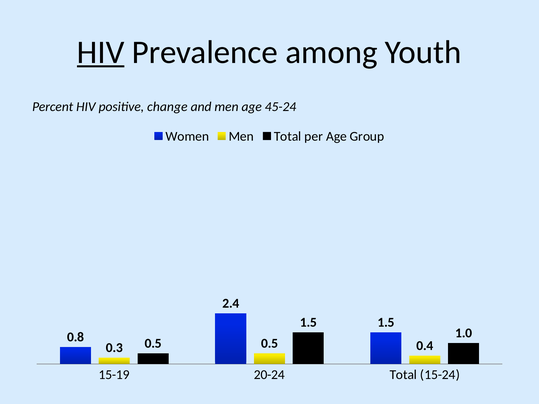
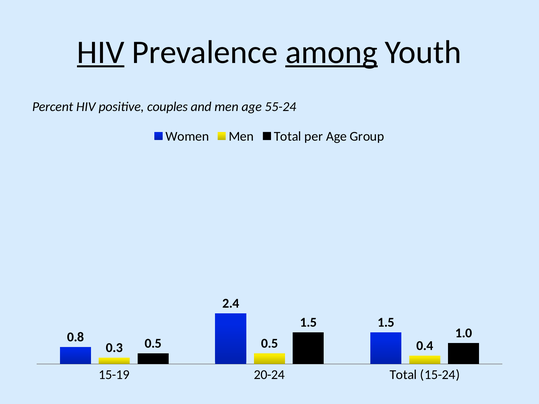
among underline: none -> present
change: change -> couples
45-24: 45-24 -> 55-24
